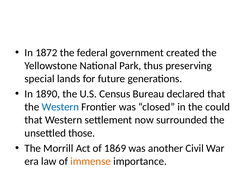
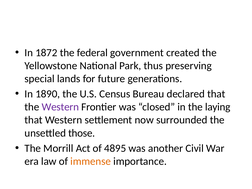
Western at (60, 107) colour: blue -> purple
could: could -> laying
1869: 1869 -> 4895
